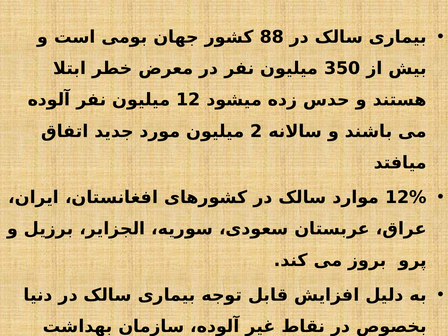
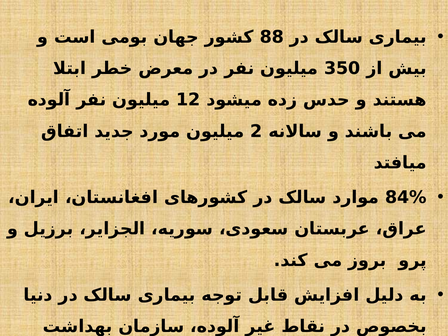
12%: 12% -> 84%
